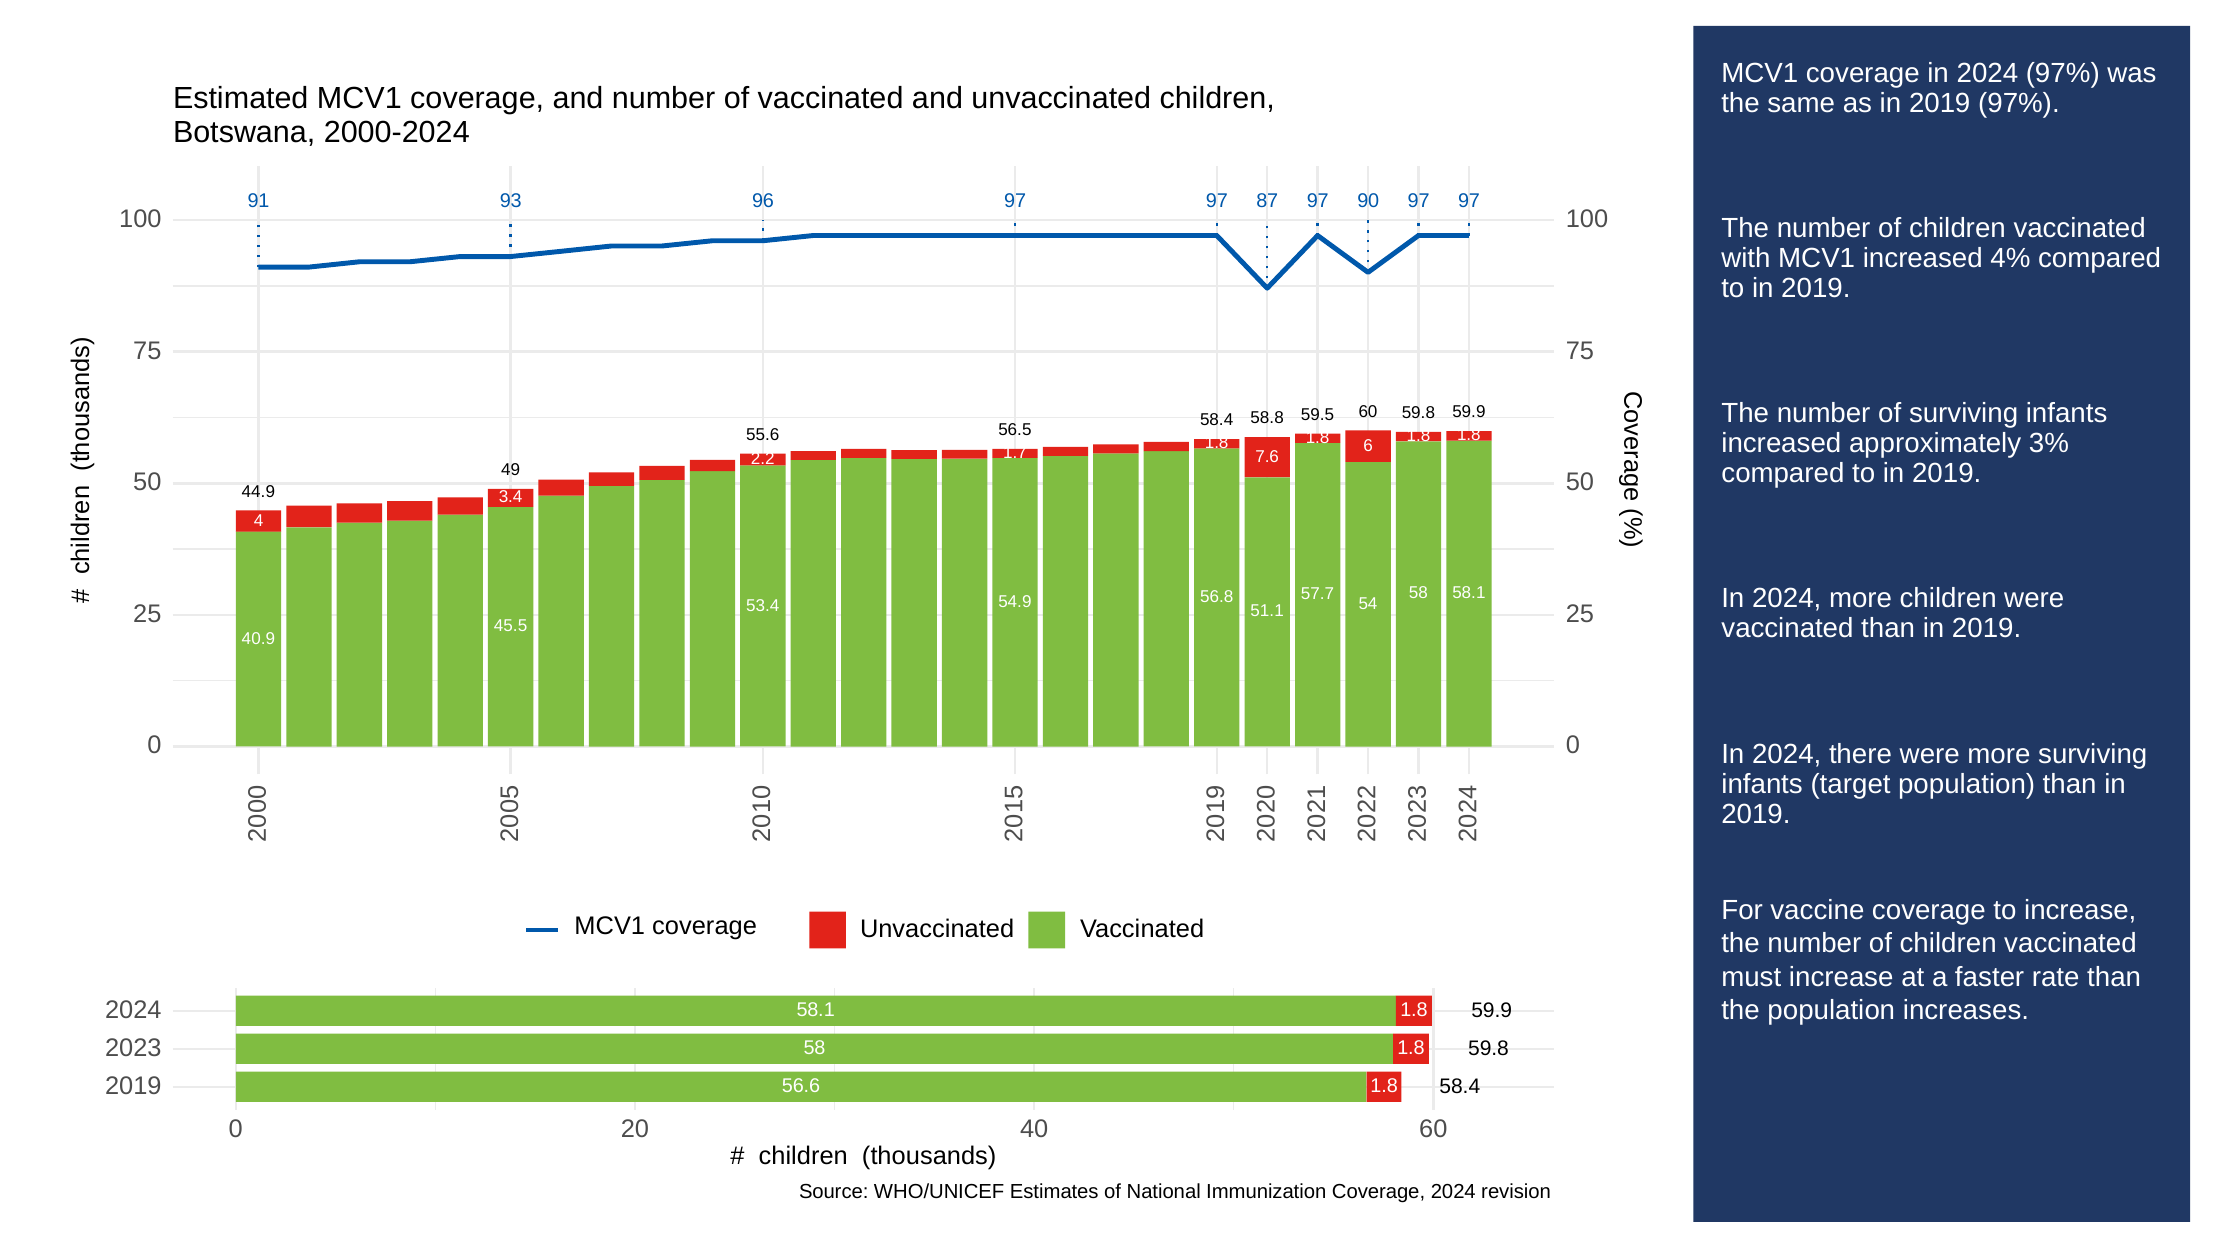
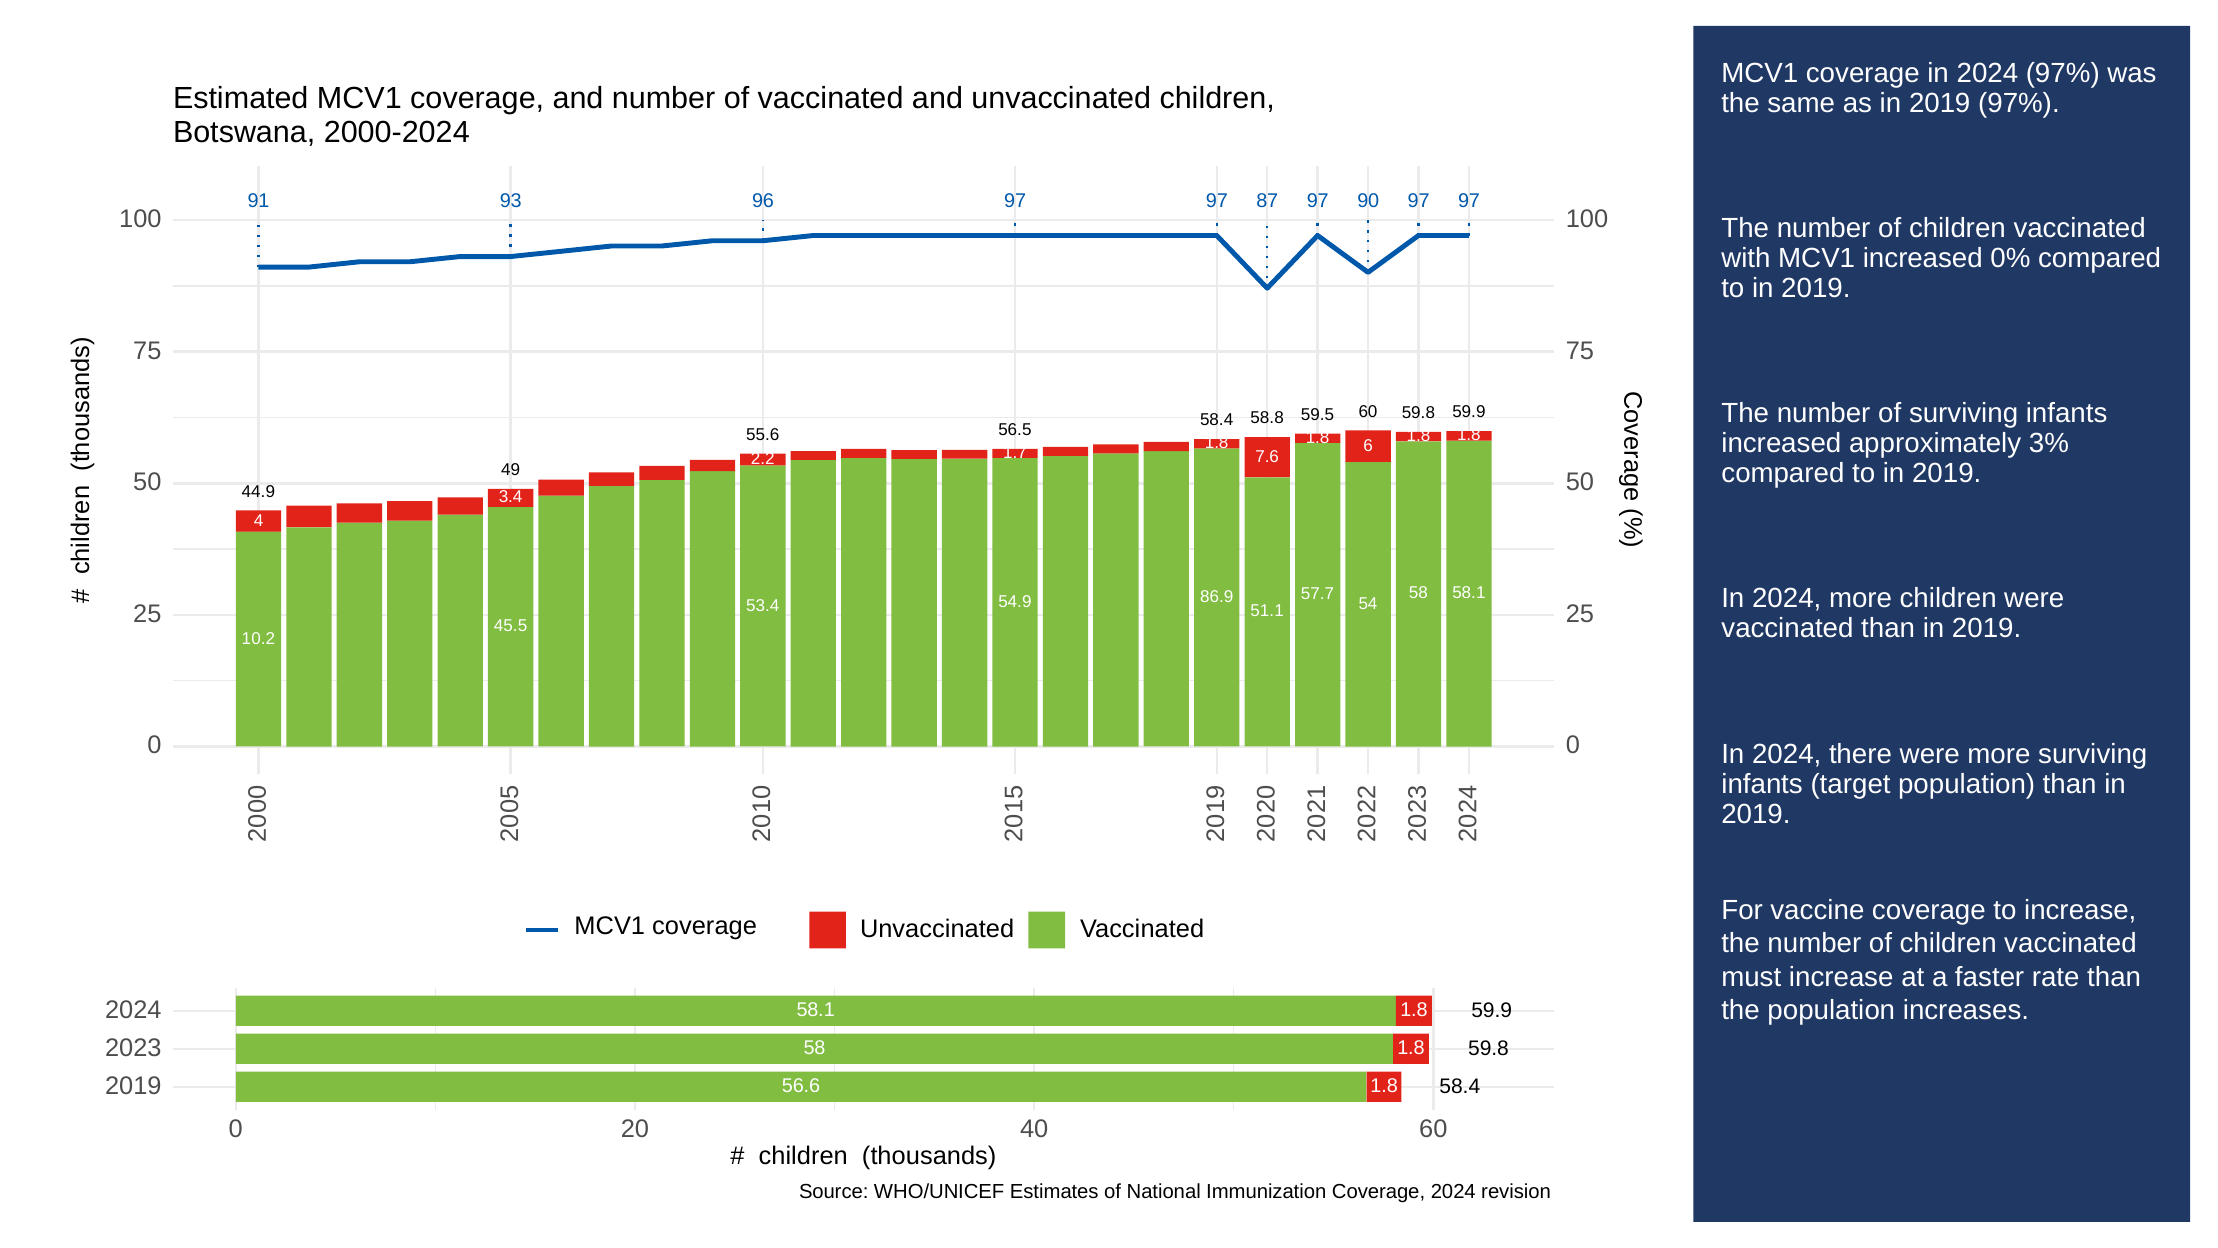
4%: 4% -> 0%
56.8: 56.8 -> 86.9
40.9: 40.9 -> 10.2
